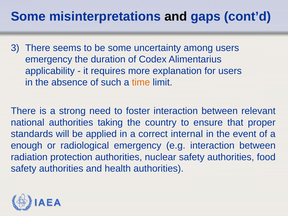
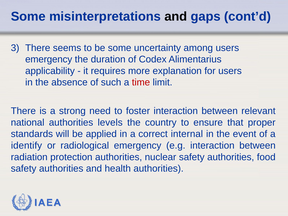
time colour: orange -> red
taking: taking -> levels
enough: enough -> identify
